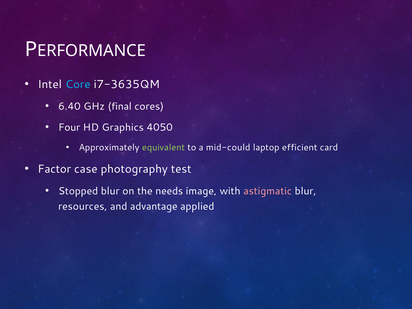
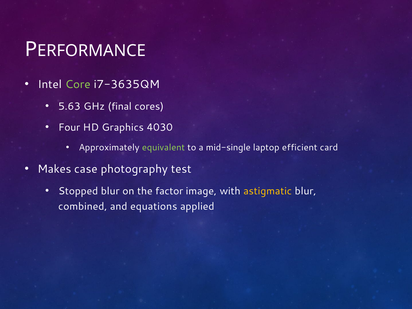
Core colour: light blue -> light green
6.40: 6.40 -> 5.63
4050: 4050 -> 4030
mid-could: mid-could -> mid-single
Factor: Factor -> Makes
needs: needs -> factor
astigmatic colour: pink -> yellow
resources: resources -> combined
advantage: advantage -> equations
